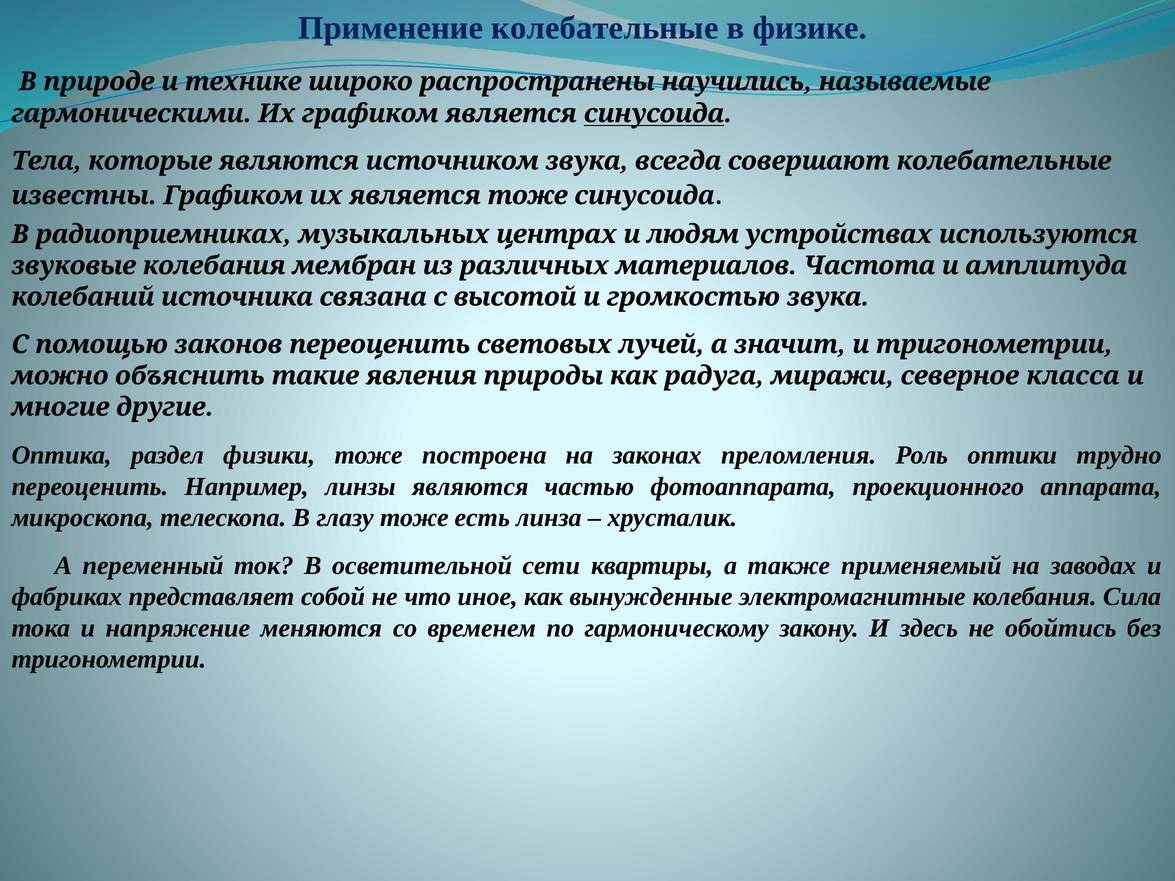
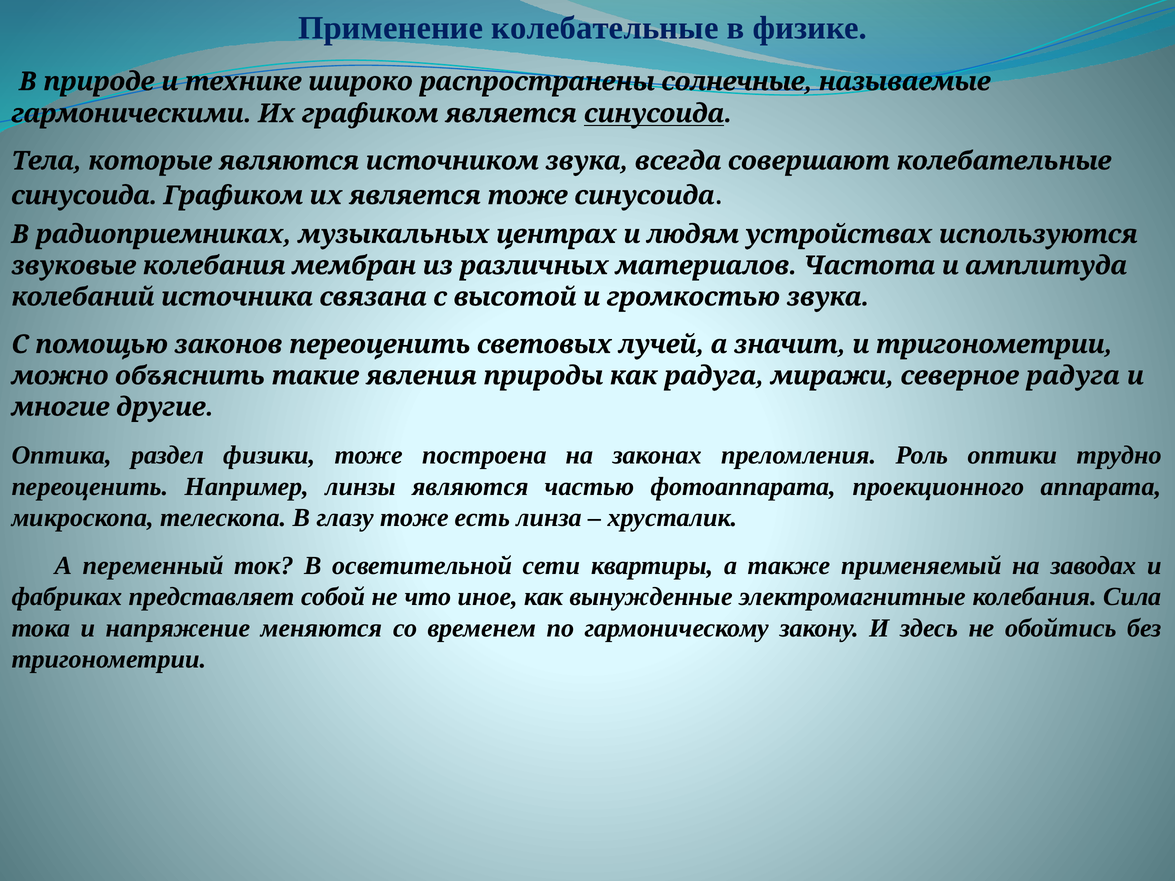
научились: научились -> солнечные
известны at (84, 196): известны -> синусоида
северное класса: класса -> радуга
